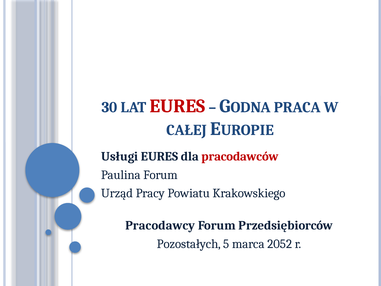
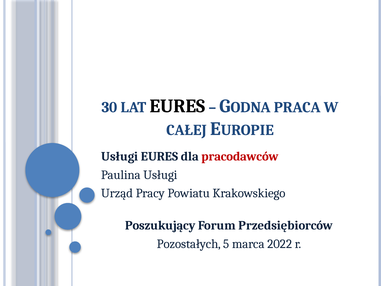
EURES at (177, 106) colour: red -> black
Paulina Forum: Forum -> Usługi
Pracodawcy: Pracodawcy -> Poszukujący
2052: 2052 -> 2022
